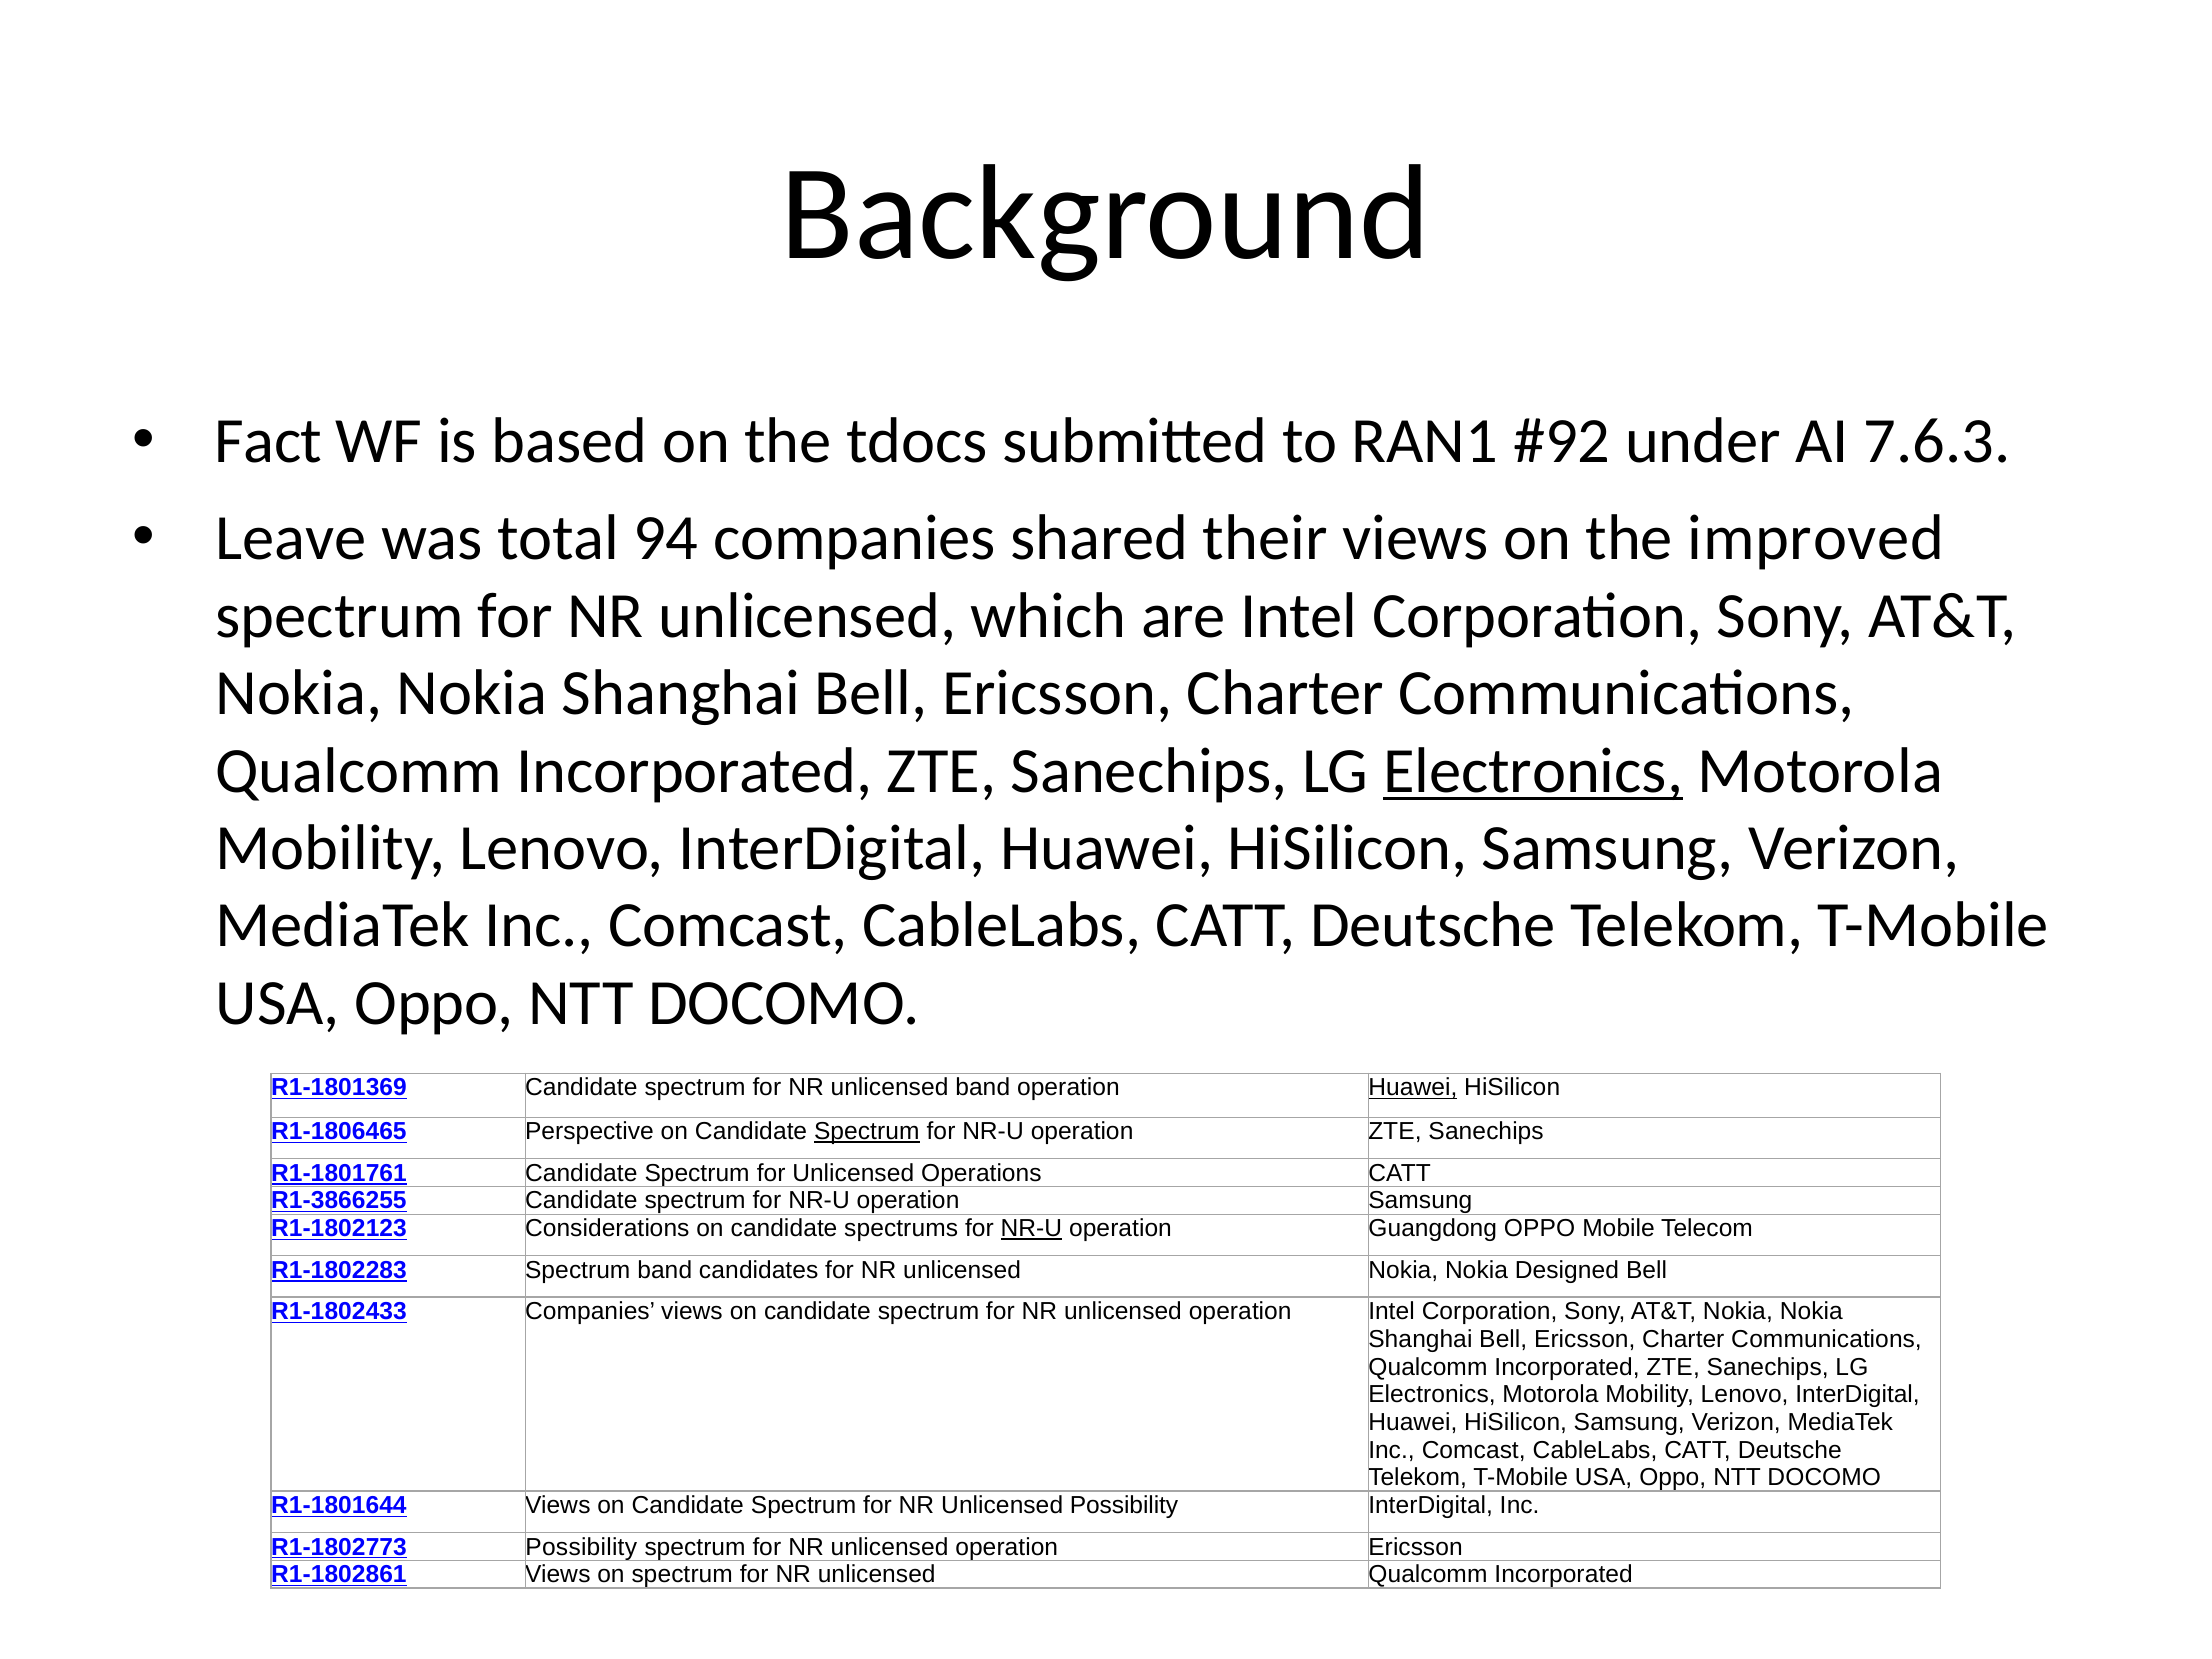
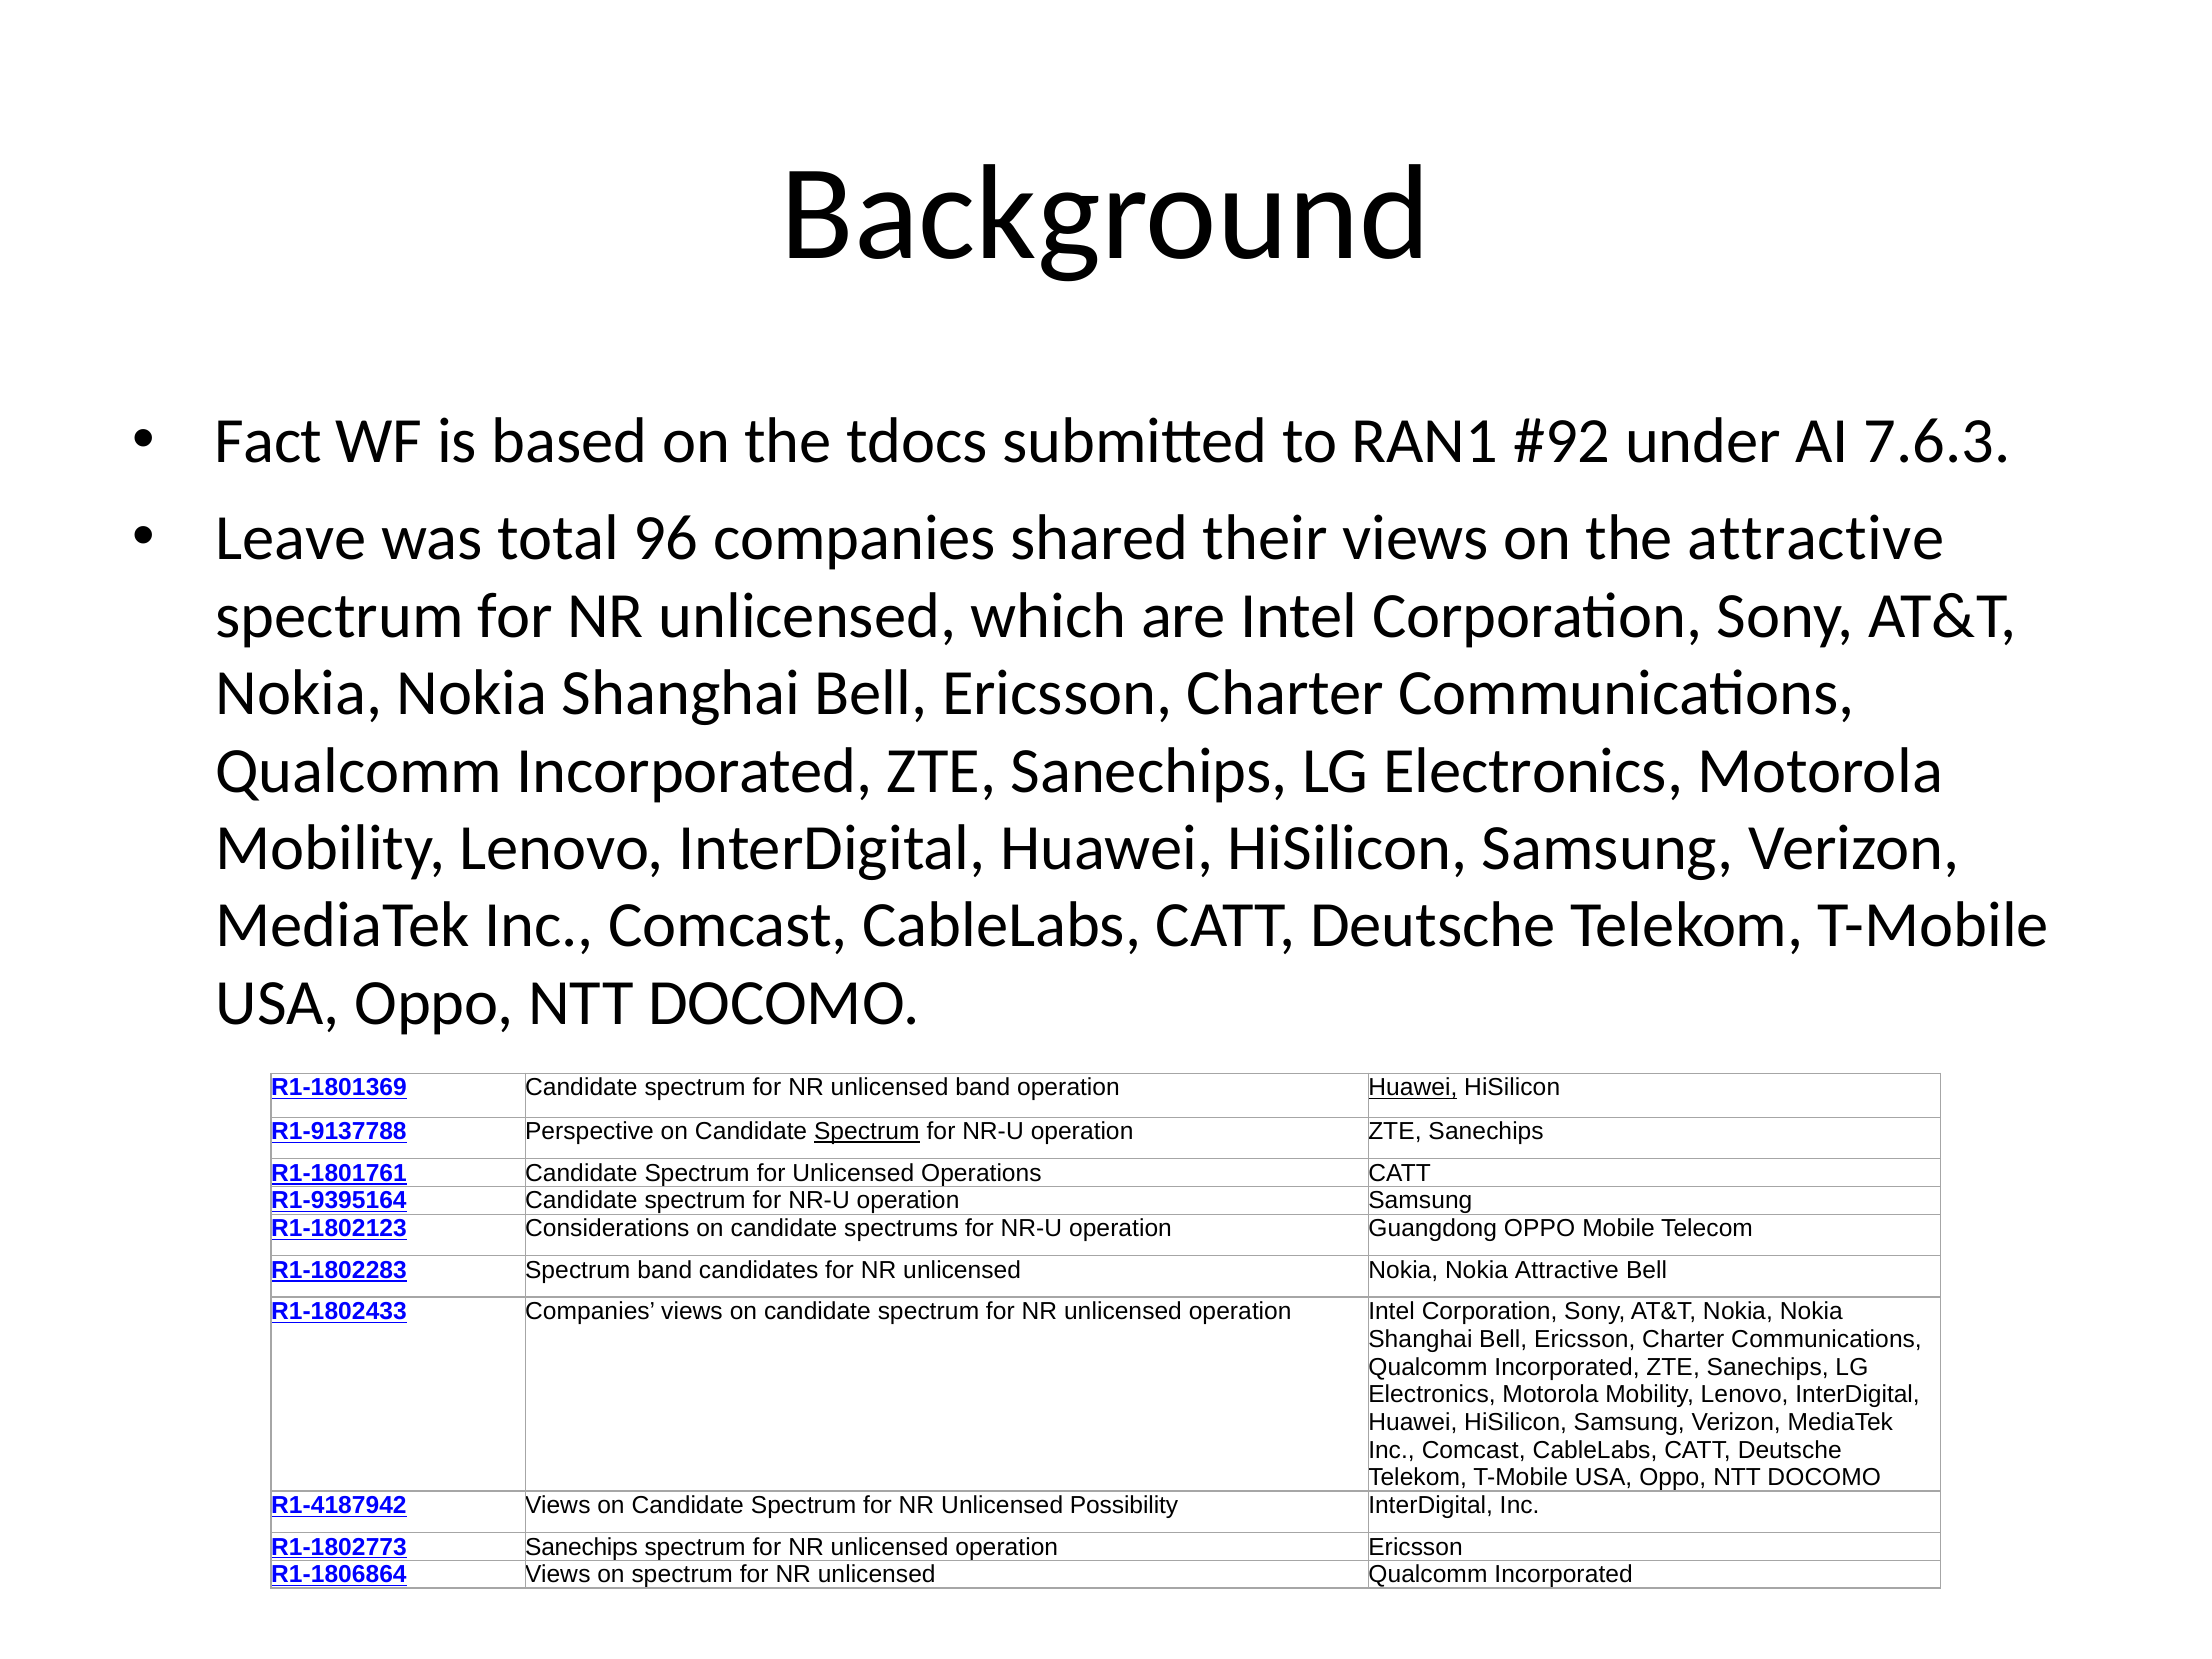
94: 94 -> 96
the improved: improved -> attractive
Electronics at (1533, 771) underline: present -> none
R1-1806465: R1-1806465 -> R1-9137788
R1-3866255: R1-3866255 -> R1-9395164
NR-U at (1031, 1229) underline: present -> none
Nokia Designed: Designed -> Attractive
R1-1801644: R1-1801644 -> R1-4187942
R1-1802773 Possibility: Possibility -> Sanechips
R1-1802861: R1-1802861 -> R1-1806864
